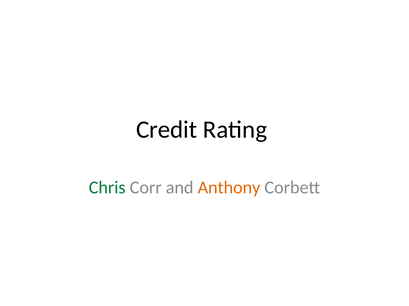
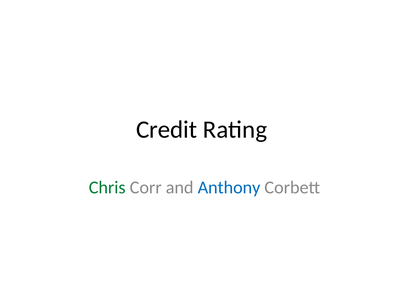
Anthony colour: orange -> blue
